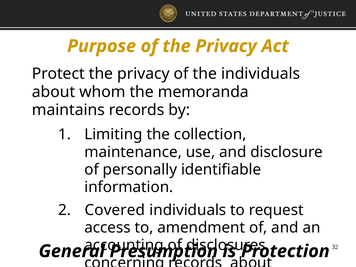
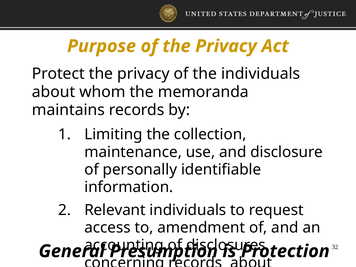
Covered: Covered -> Relevant
